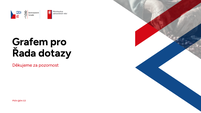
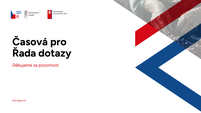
Grafem: Grafem -> Časová
